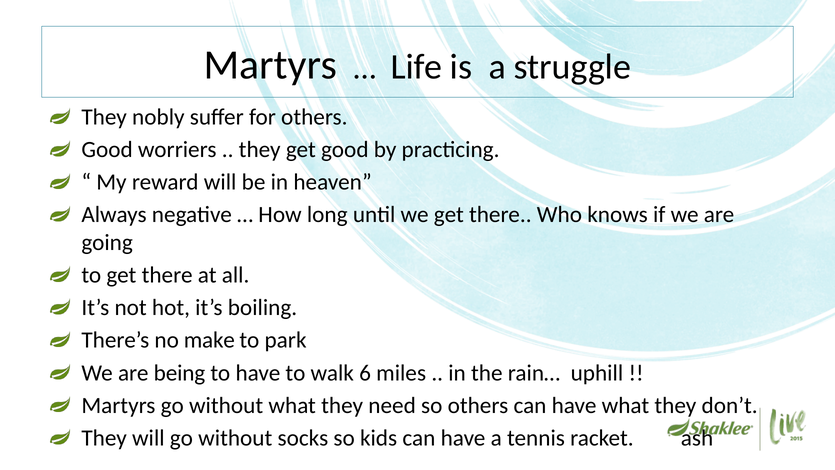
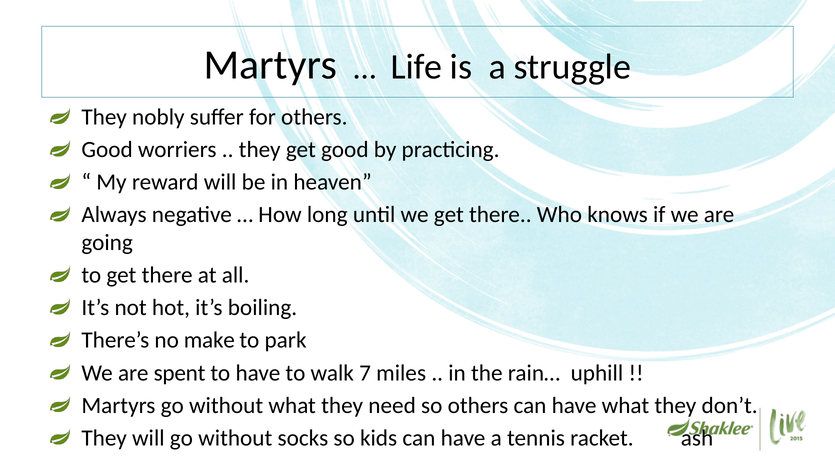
being: being -> spent
6: 6 -> 7
